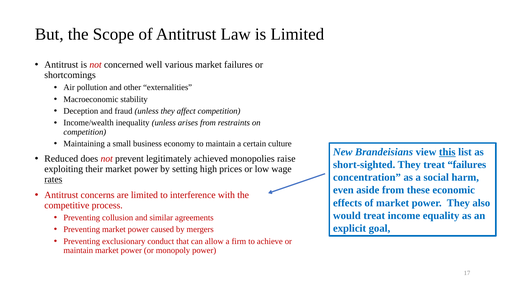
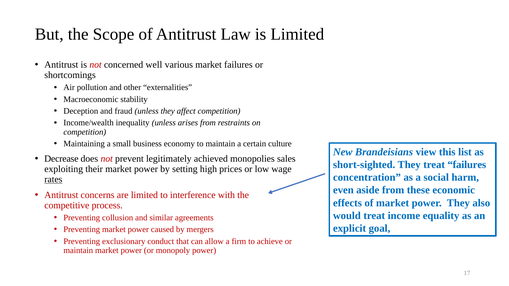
this underline: present -> none
Reduced: Reduced -> Decrease
raise: raise -> sales
